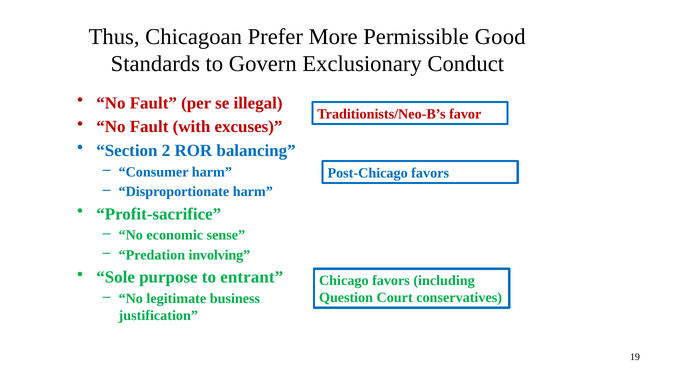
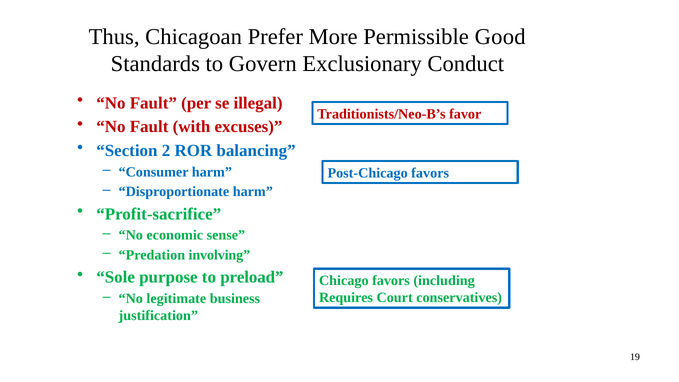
entrant: entrant -> preload
Question: Question -> Requires
